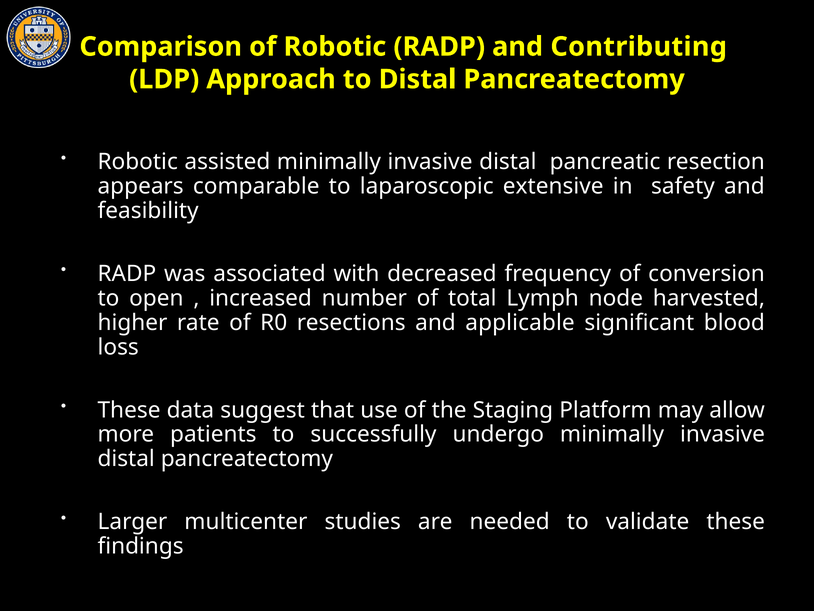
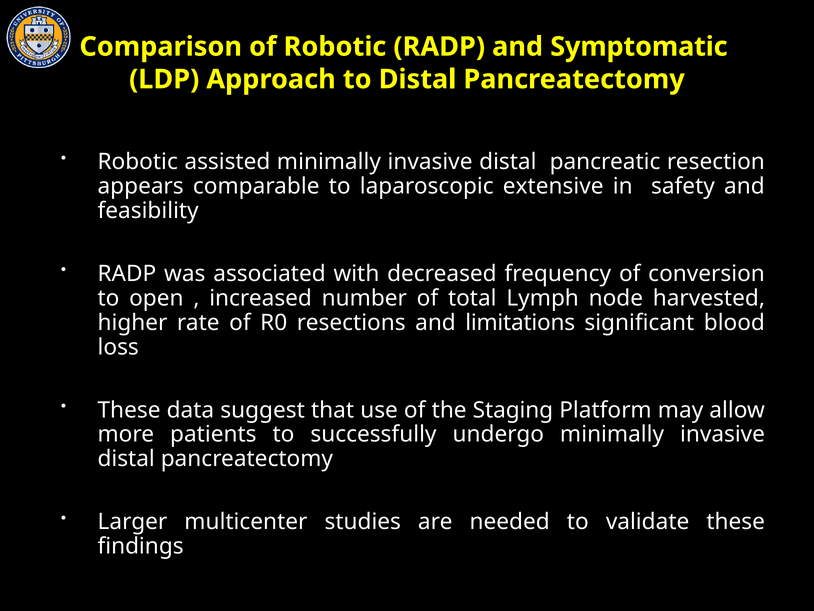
Contributing: Contributing -> Symptomatic
applicable: applicable -> limitations
